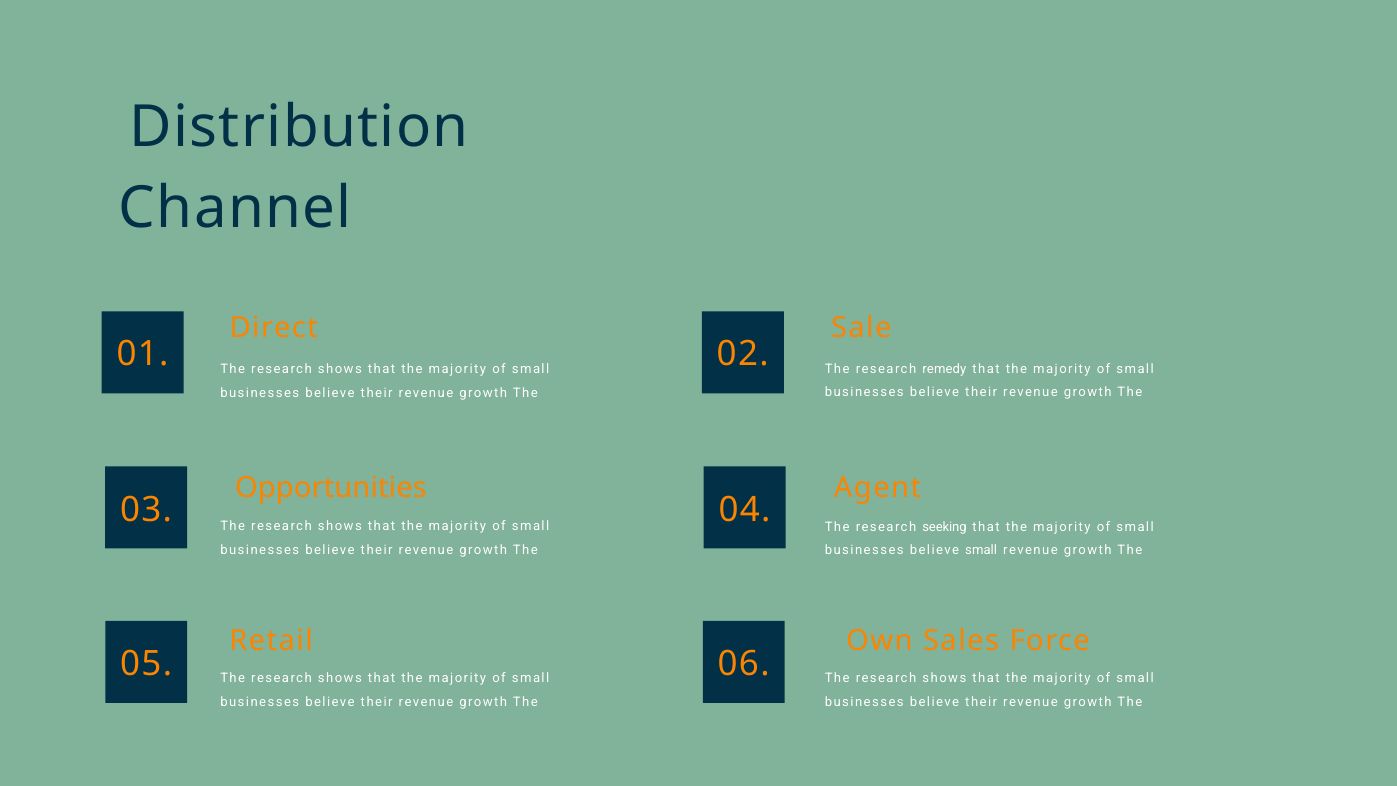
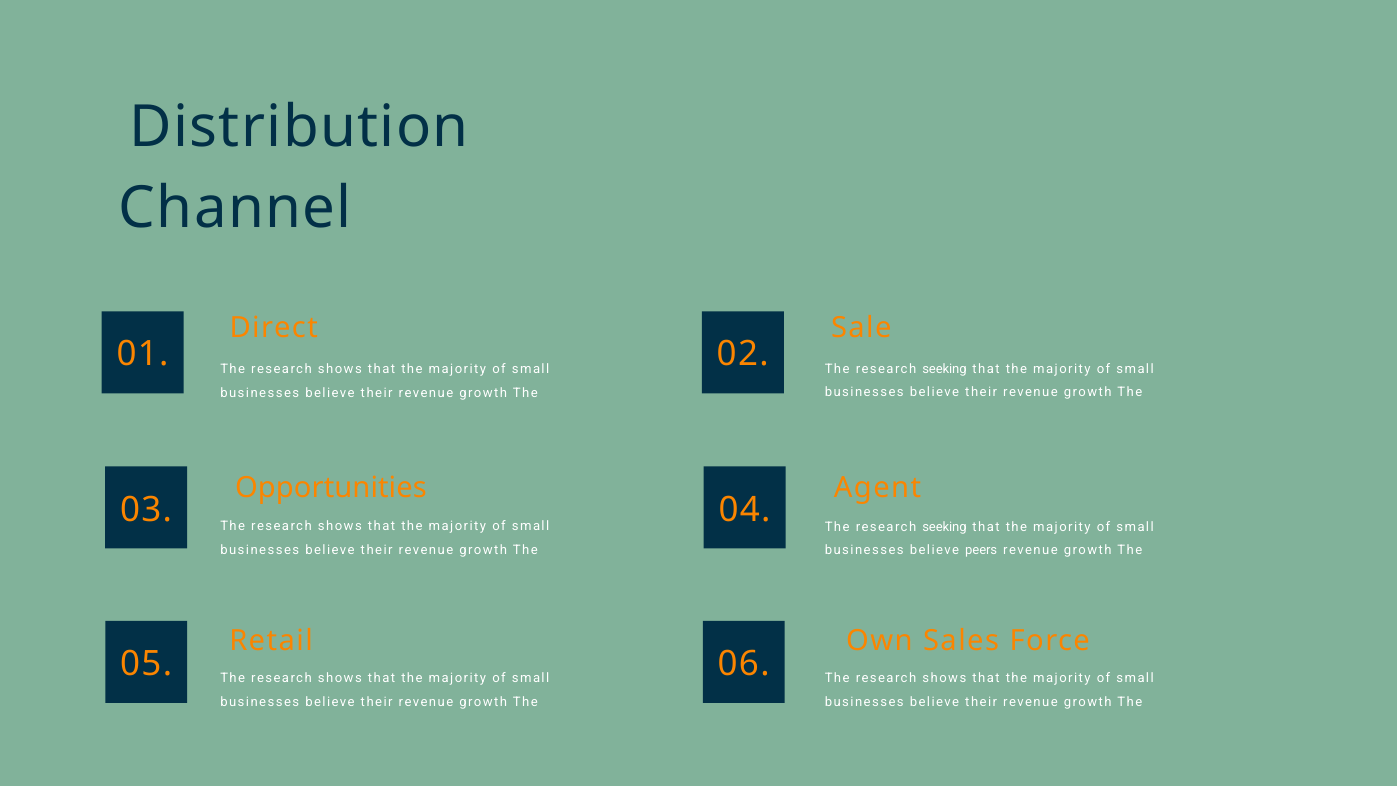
remedy at (944, 369): remedy -> seeking
believe small: small -> peers
